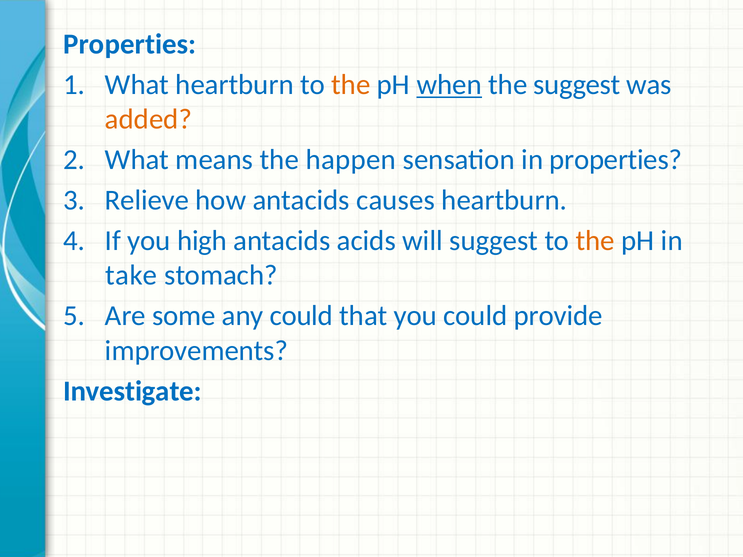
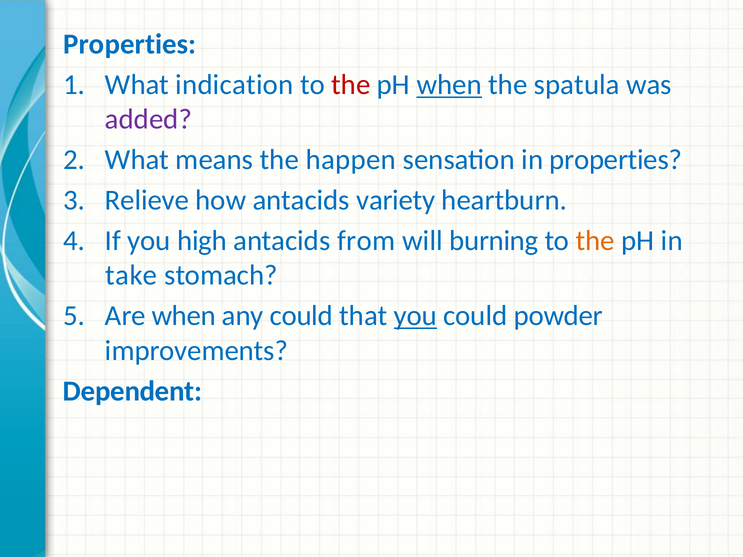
What heartburn: heartburn -> indication
the at (351, 85) colour: orange -> red
the suggest: suggest -> spatula
added colour: orange -> purple
causes: causes -> variety
acids: acids -> from
will suggest: suggest -> burning
Are some: some -> when
you at (415, 316) underline: none -> present
provide: provide -> powder
Investigate: Investigate -> Dependent
